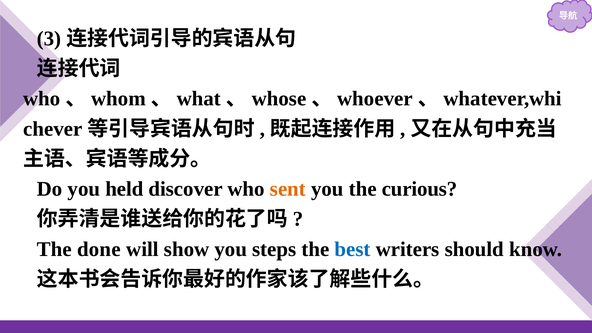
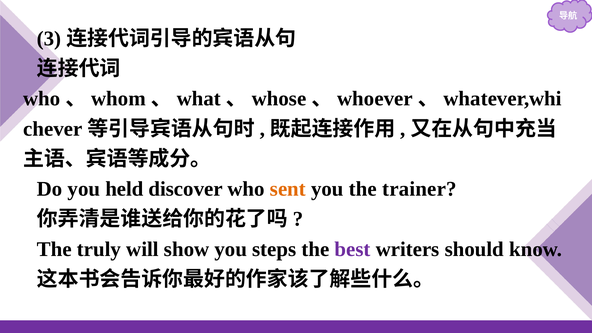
curious: curious -> trainer
done: done -> truly
best colour: blue -> purple
